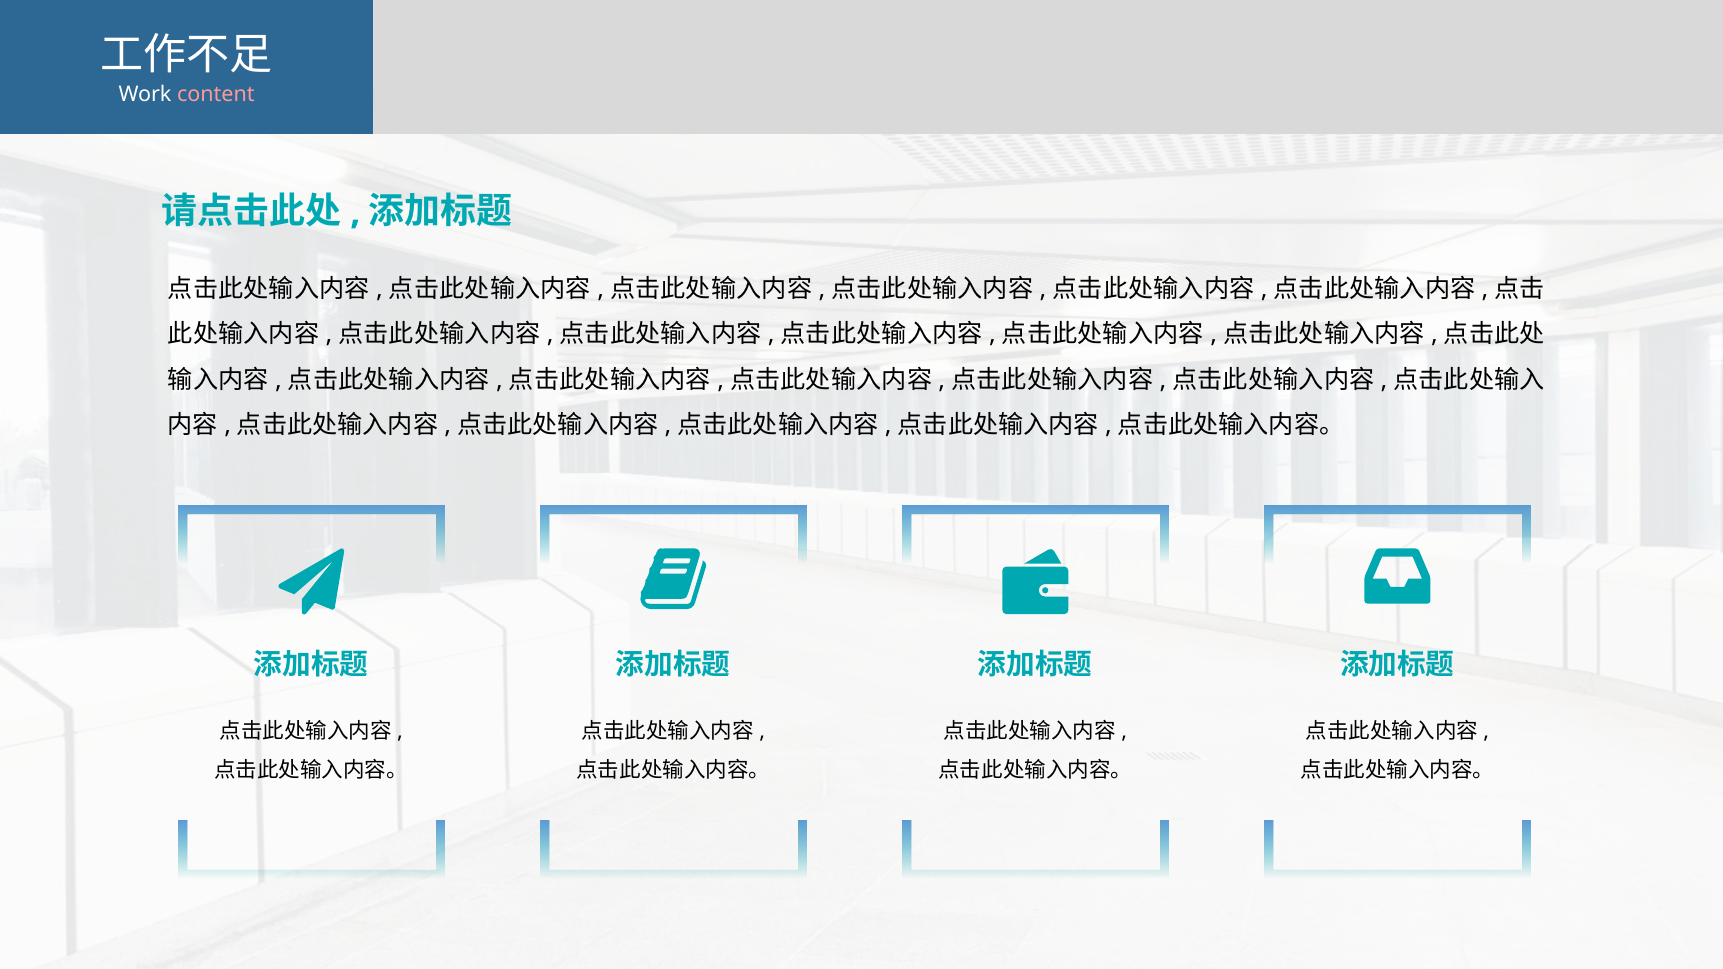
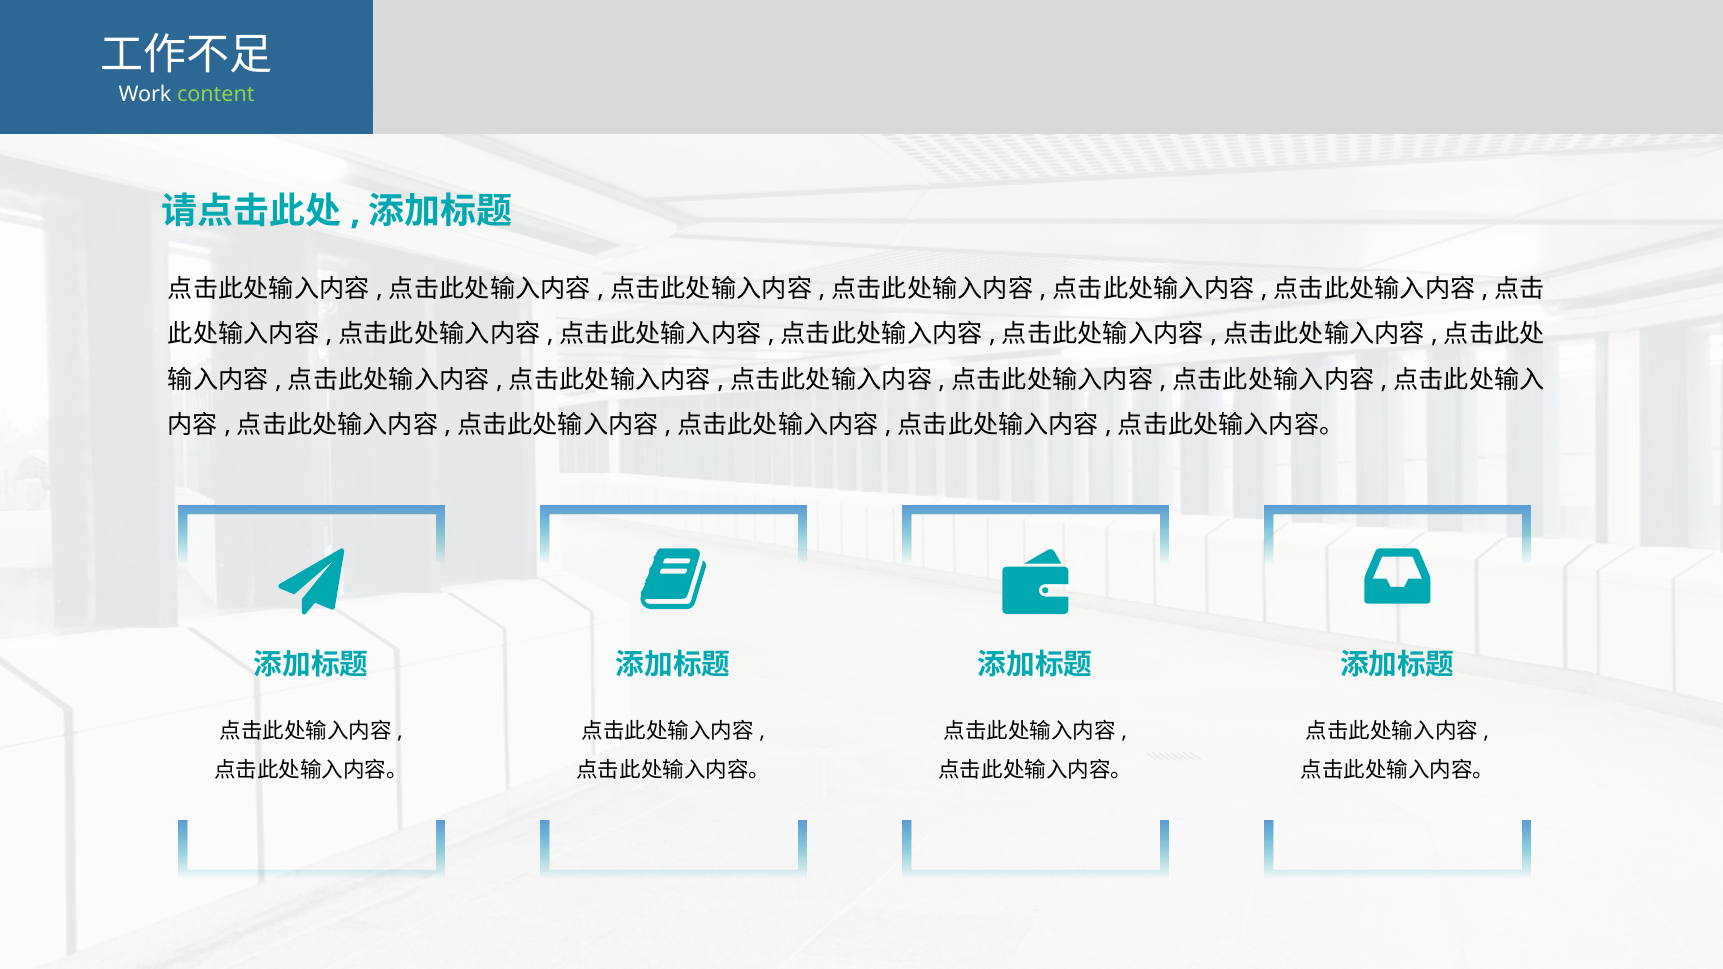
content colour: pink -> light green
